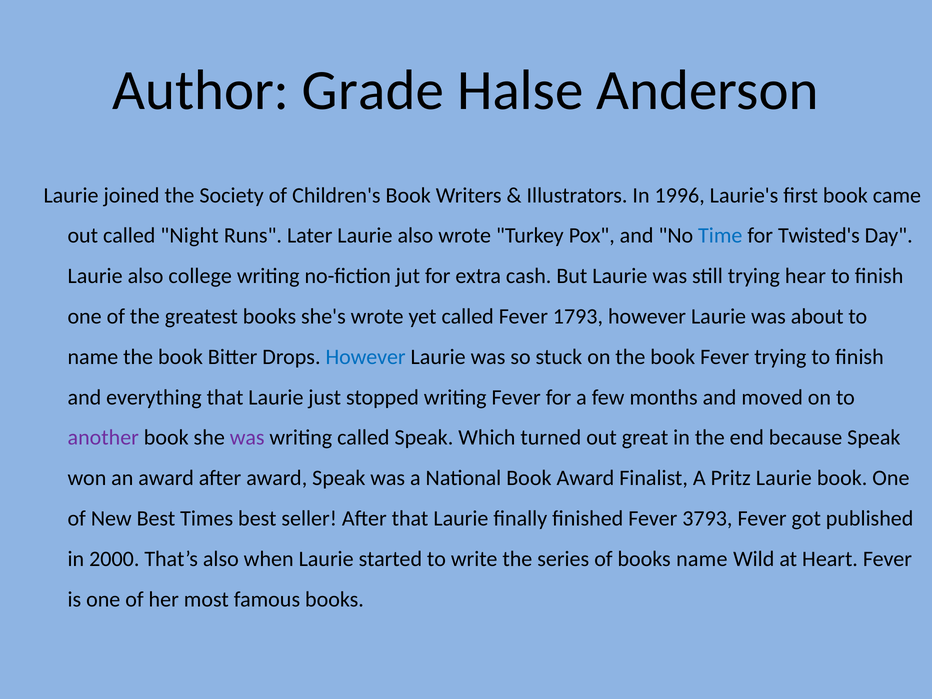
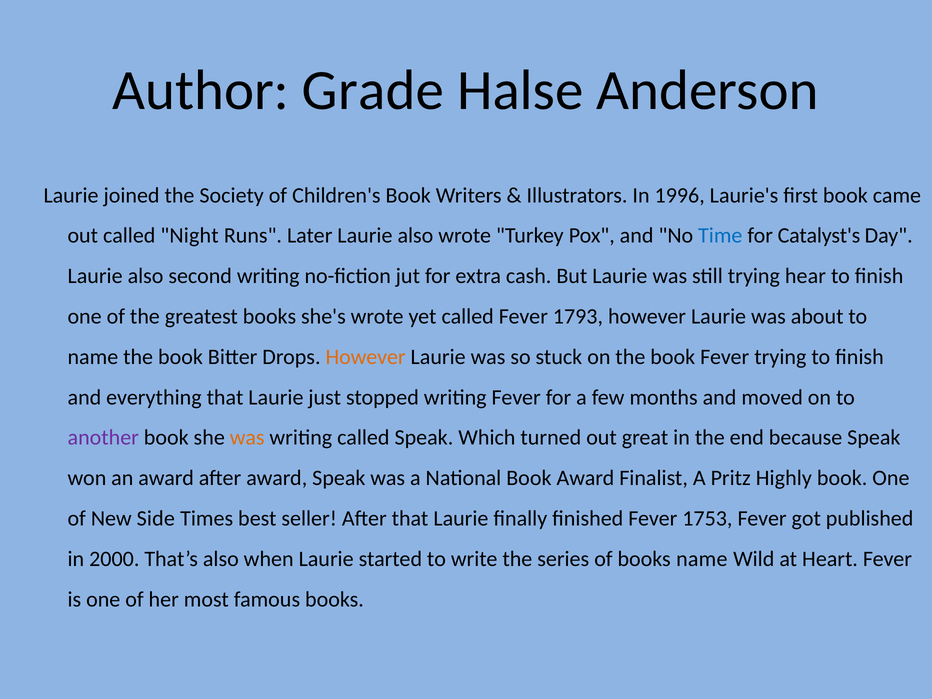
Twisted's: Twisted's -> Catalyst's
college: college -> second
However at (366, 357) colour: blue -> orange
was at (247, 438) colour: purple -> orange
Pritz Laurie: Laurie -> Highly
New Best: Best -> Side
3793: 3793 -> 1753
